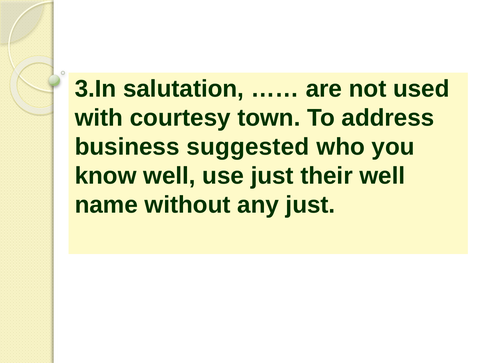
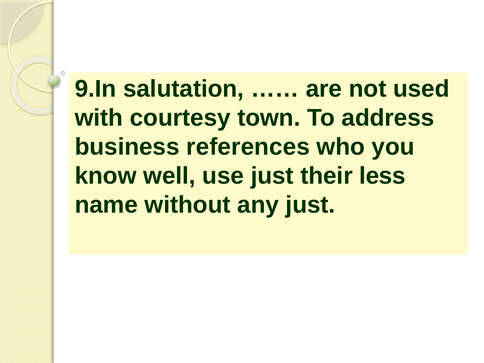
3.In: 3.In -> 9.In
suggested: suggested -> references
their well: well -> less
